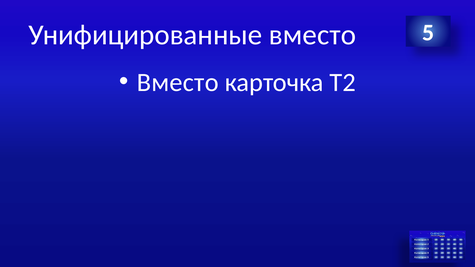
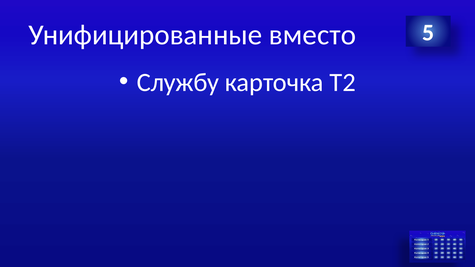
Вместо at (178, 82): Вместо -> Службу
